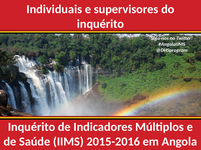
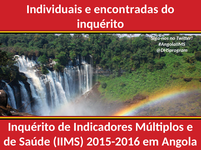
supervisores: supervisores -> encontradas
